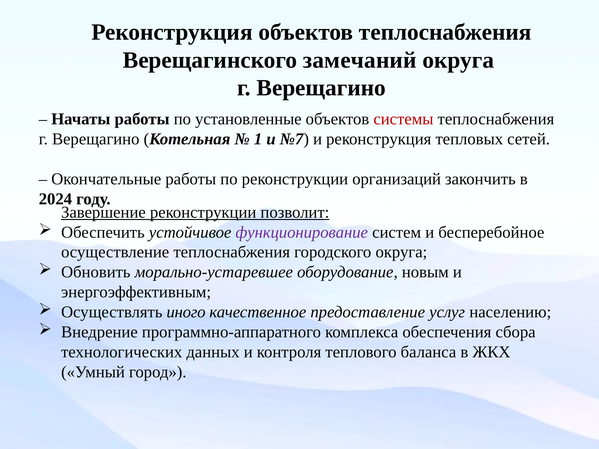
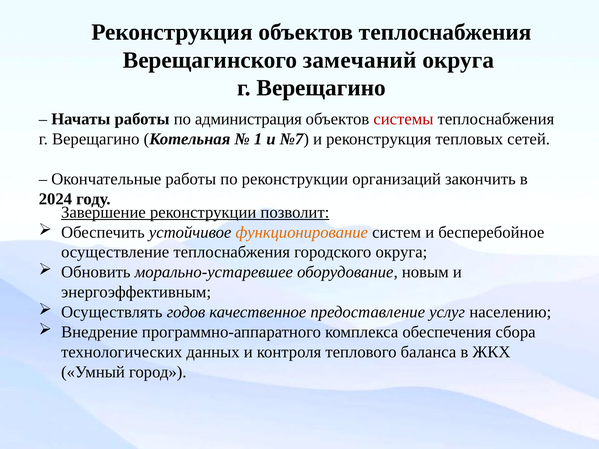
установленные: установленные -> администрация
функционирование colour: purple -> orange
иного: иного -> годов
